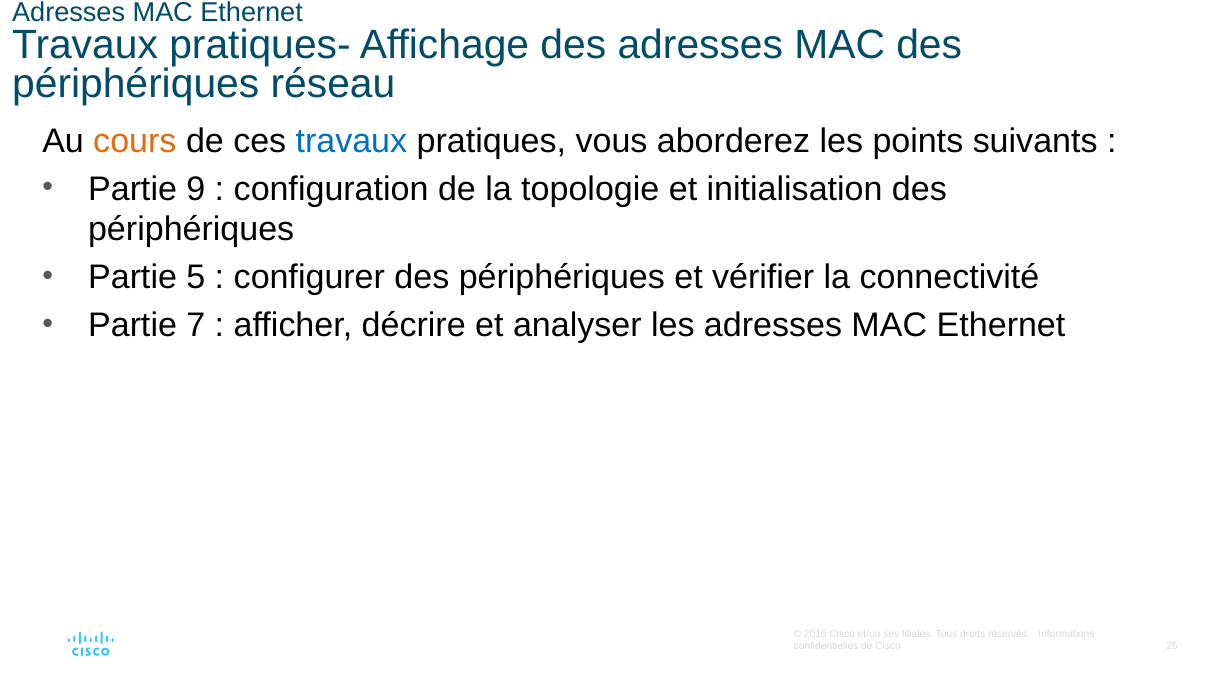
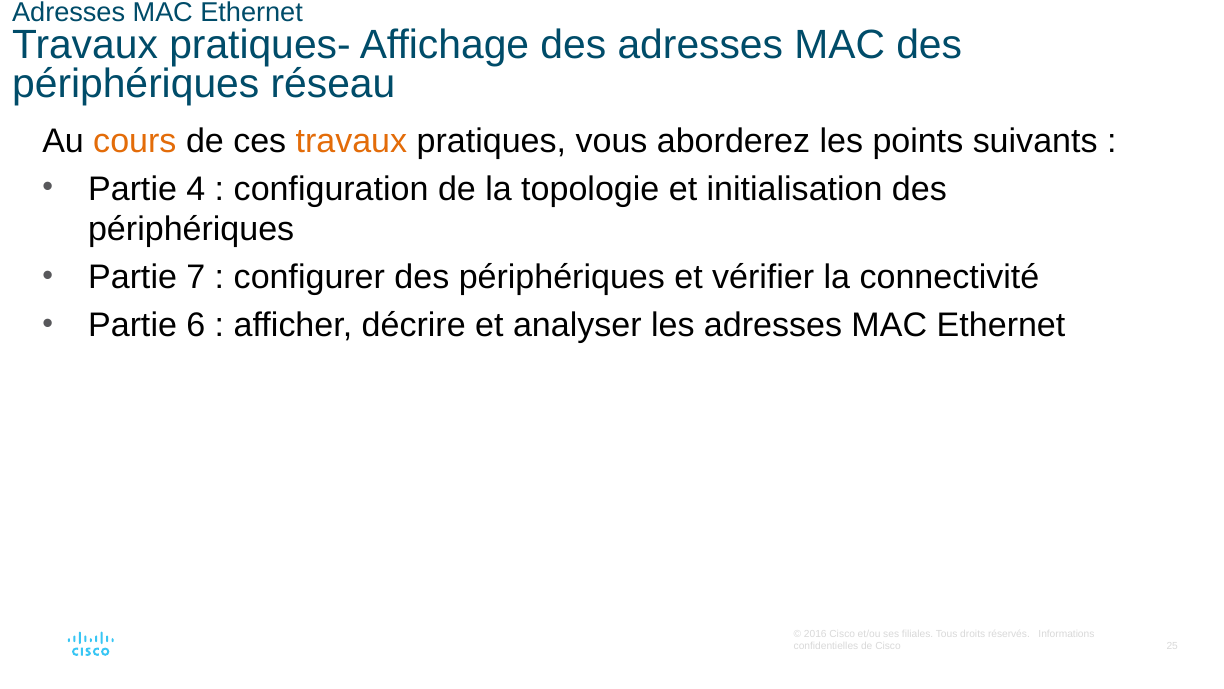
travaux at (351, 141) colour: blue -> orange
9: 9 -> 4
5: 5 -> 7
7: 7 -> 6
